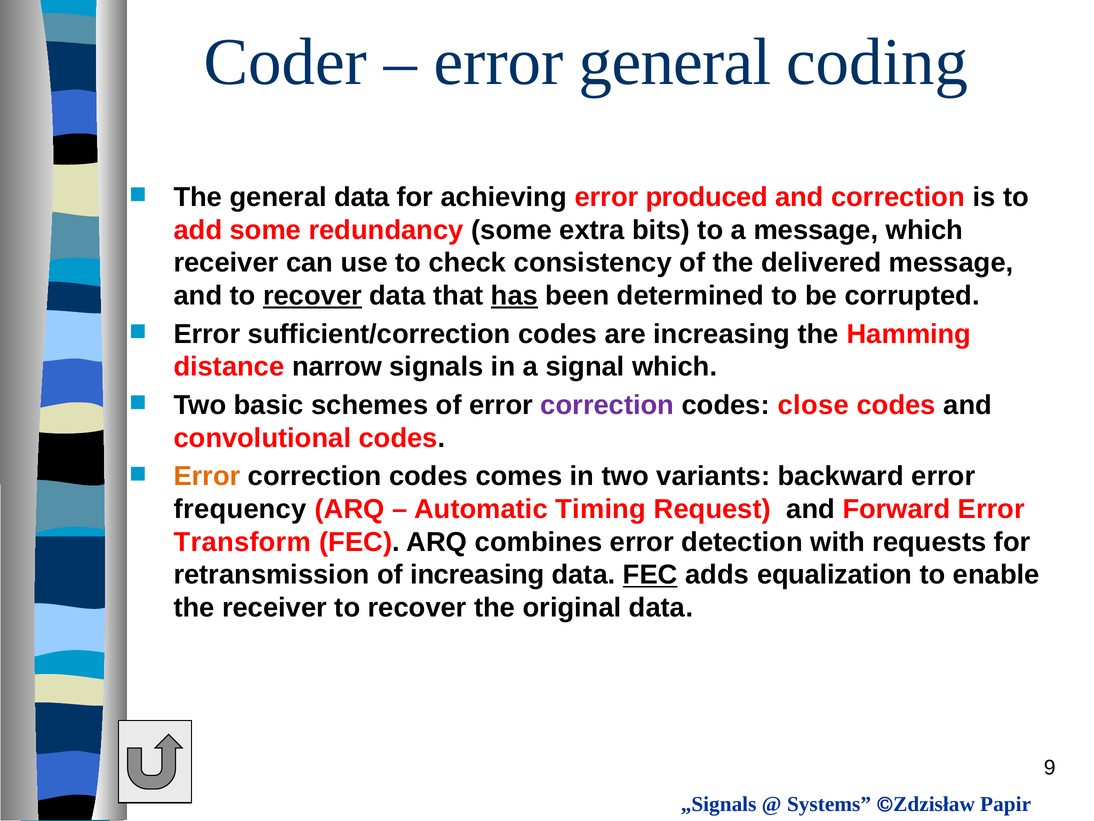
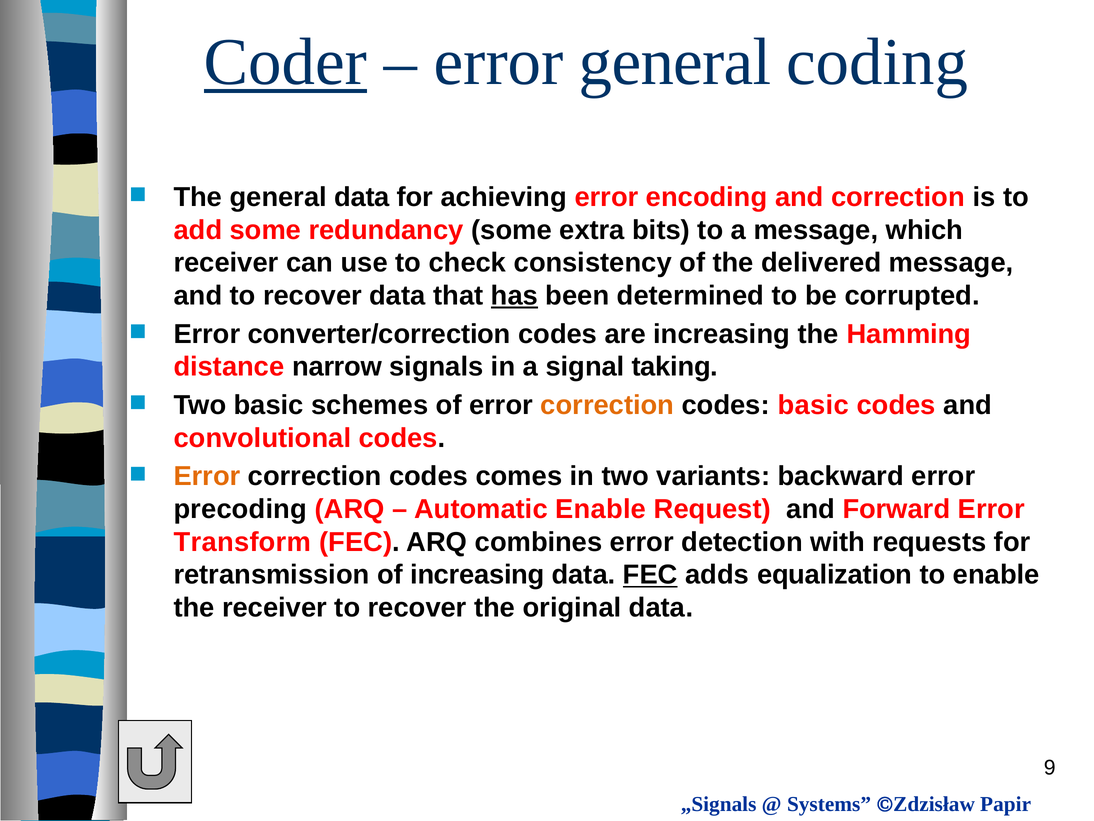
Coder underline: none -> present
produced: produced -> encoding
recover at (312, 296) underline: present -> none
sufficient/correction: sufficient/correction -> converter/correction
signal which: which -> taking
correction at (607, 405) colour: purple -> orange
codes close: close -> basic
frequency: frequency -> precoding
Automatic Timing: Timing -> Enable
